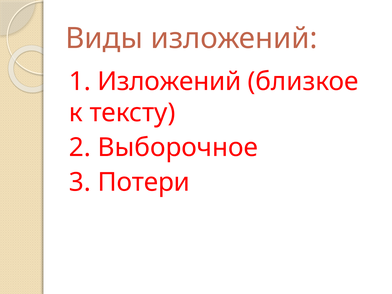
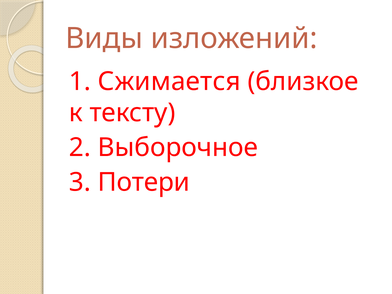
1 Изложений: Изложений -> Сжимается
